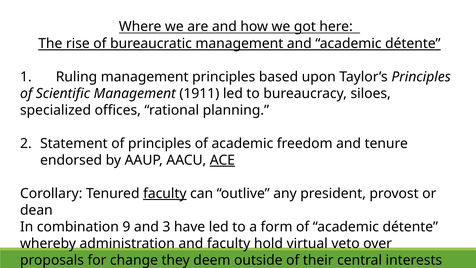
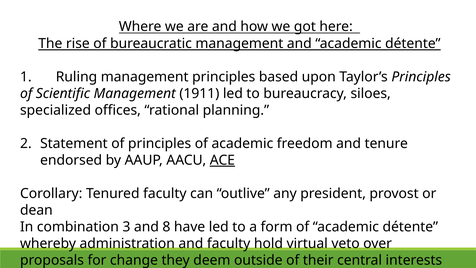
faculty at (165, 193) underline: present -> none
9: 9 -> 3
3: 3 -> 8
